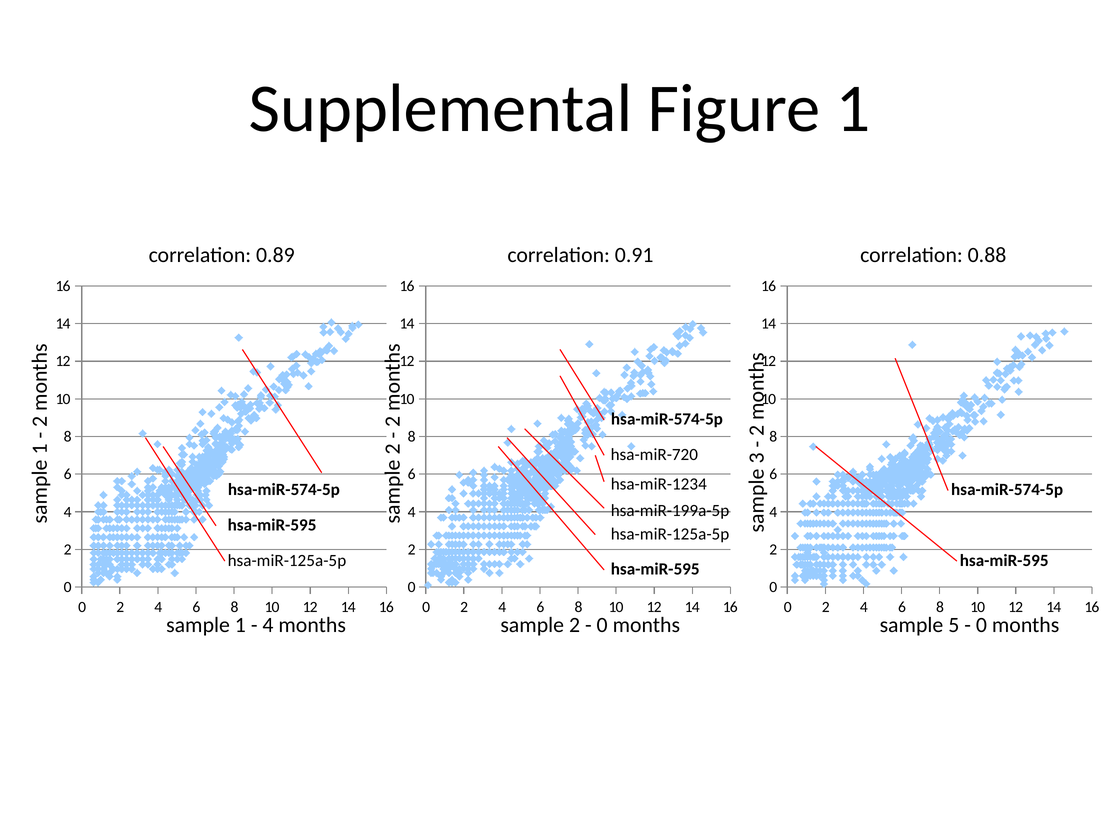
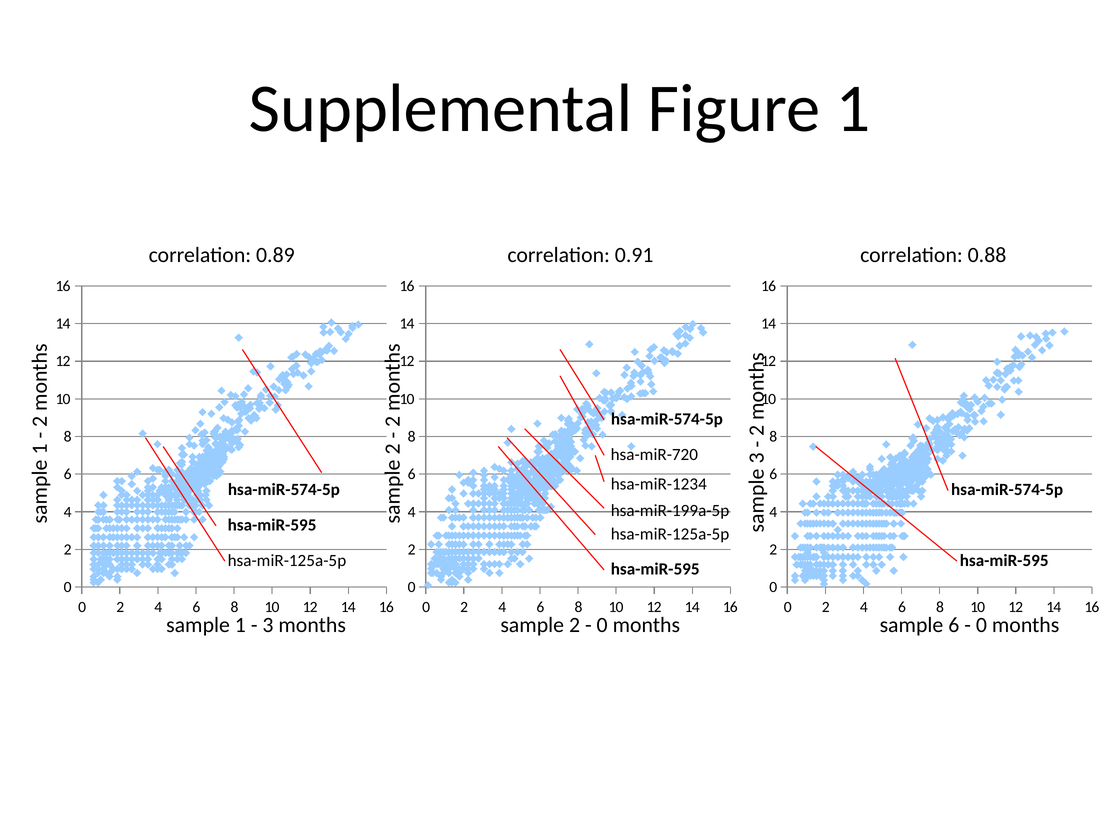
4 at (268, 625): 4 -> 3
sample 5: 5 -> 6
